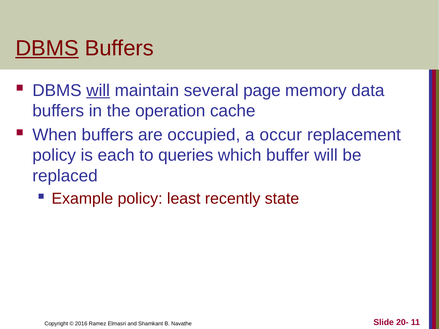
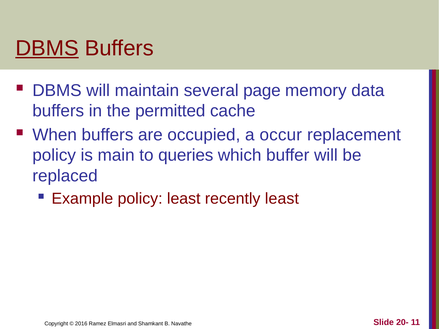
will at (98, 90) underline: present -> none
operation: operation -> permitted
each: each -> main
recently state: state -> least
